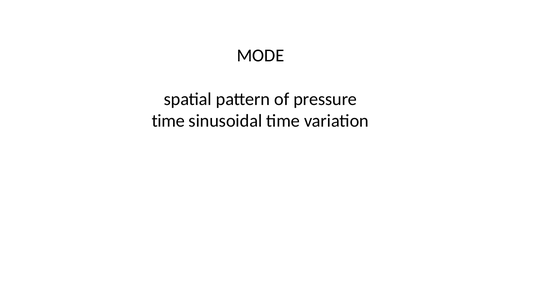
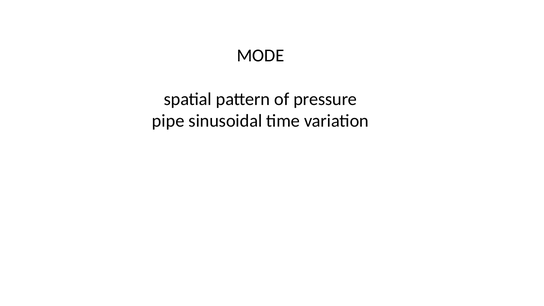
time at (168, 121): time -> pipe
